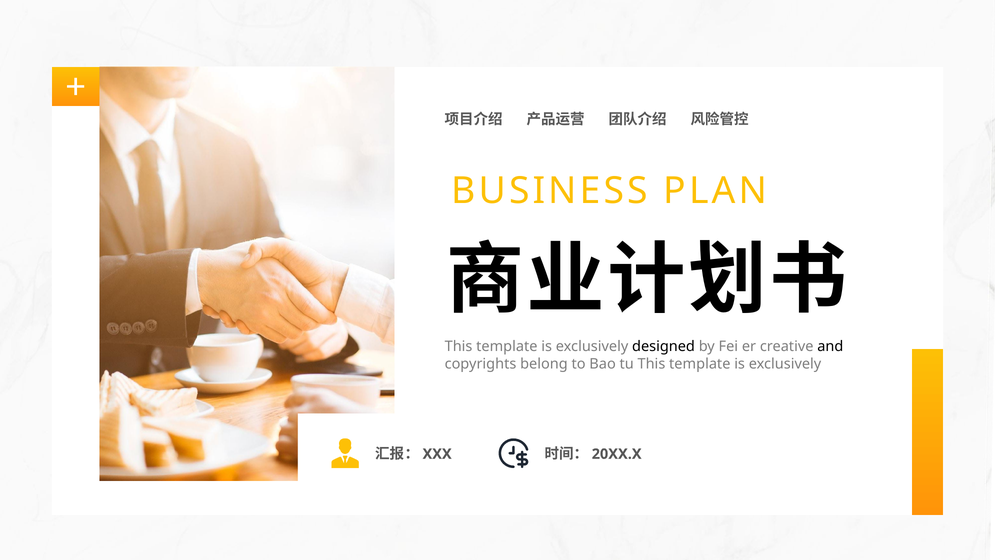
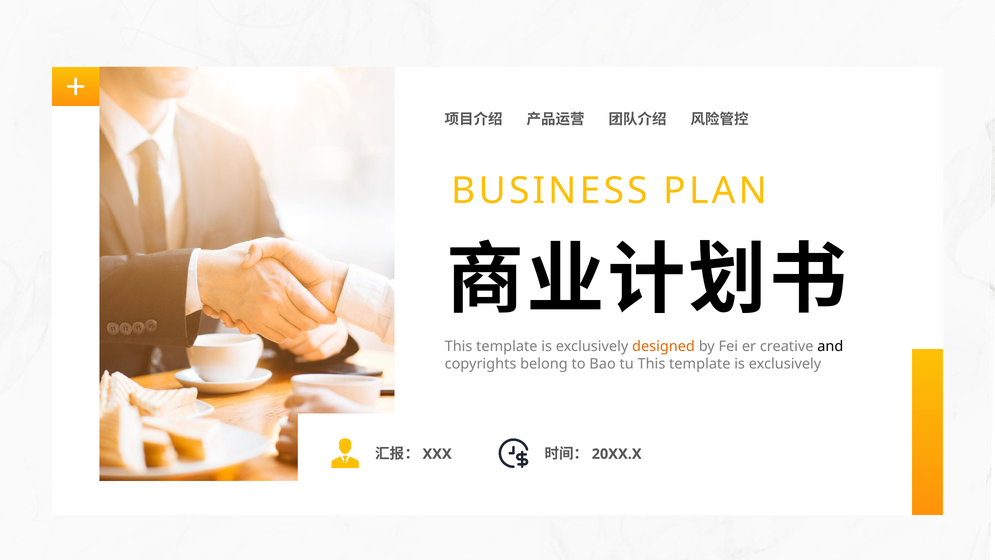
designed colour: black -> orange
